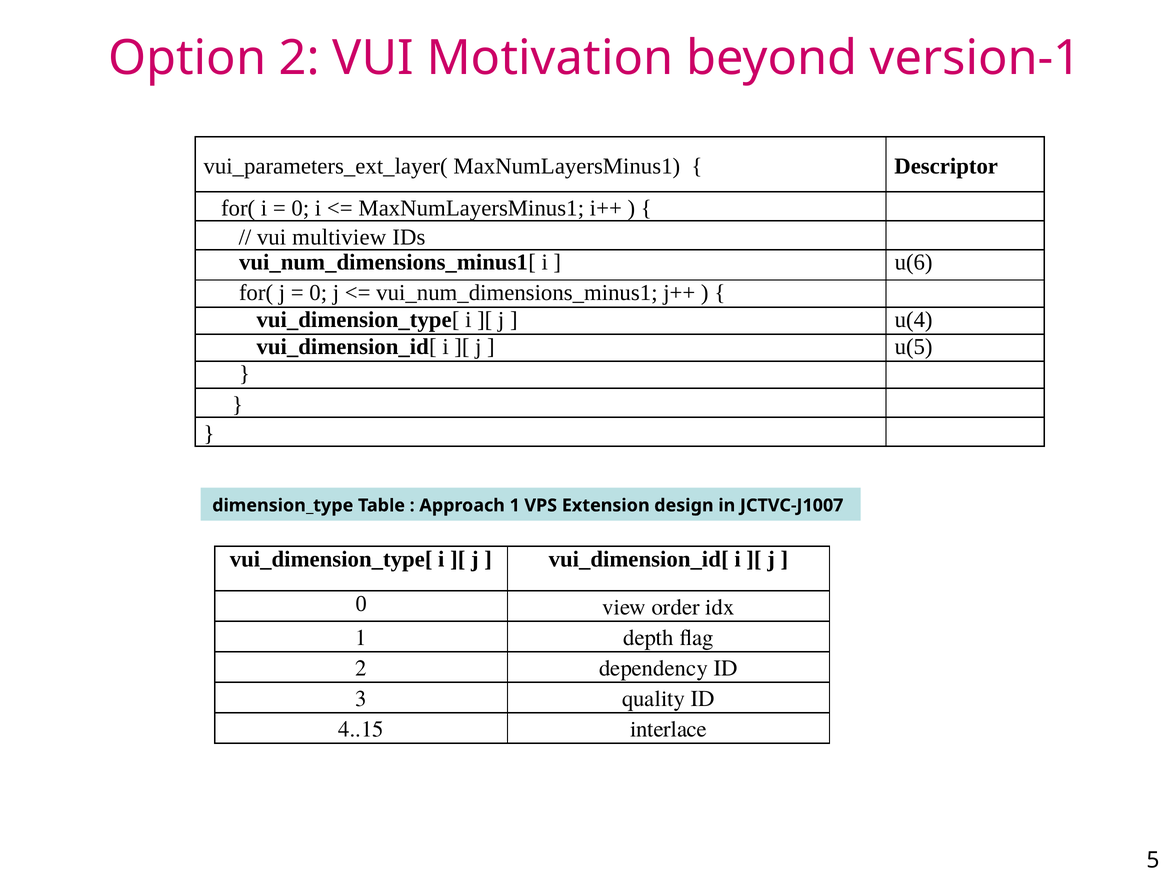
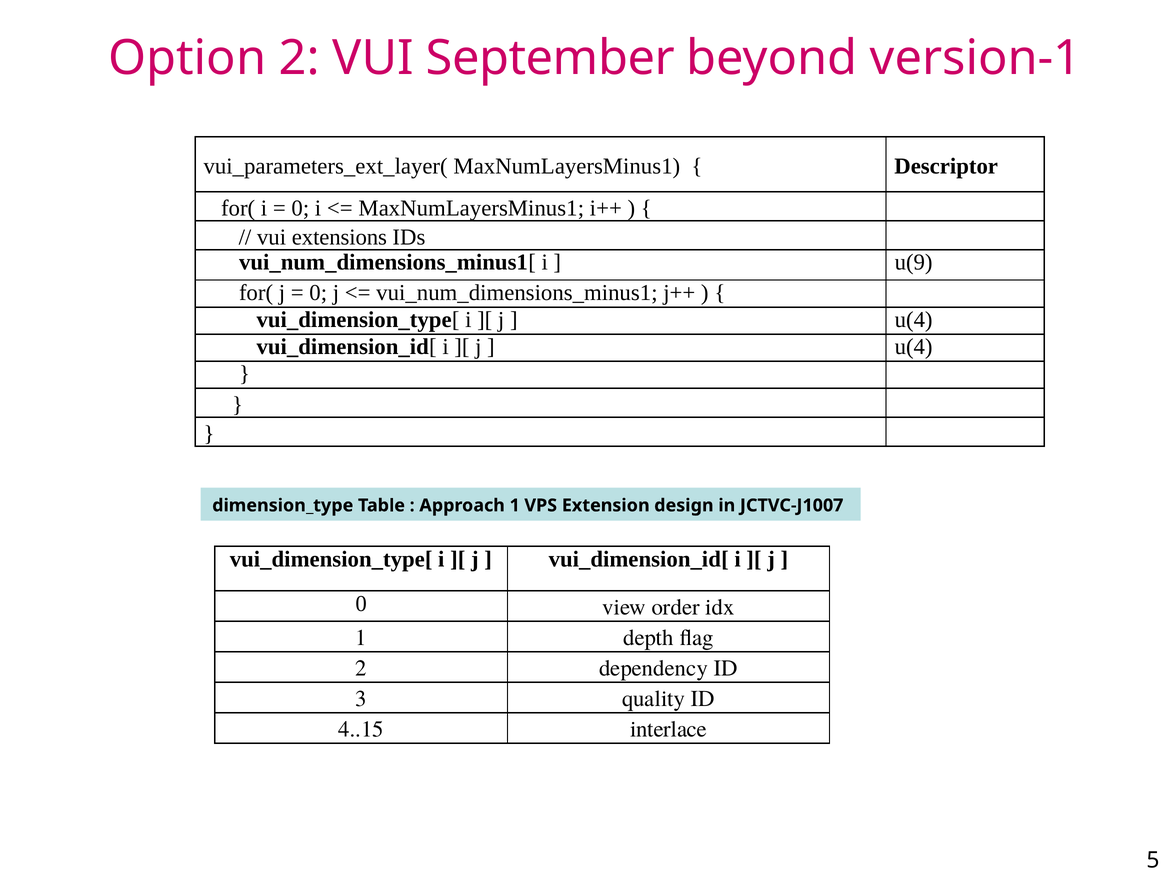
Motivation: Motivation -> September
multiview: multiview -> extensions
u(6: u(6 -> u(9
u(5 at (914, 347): u(5 -> u(4
